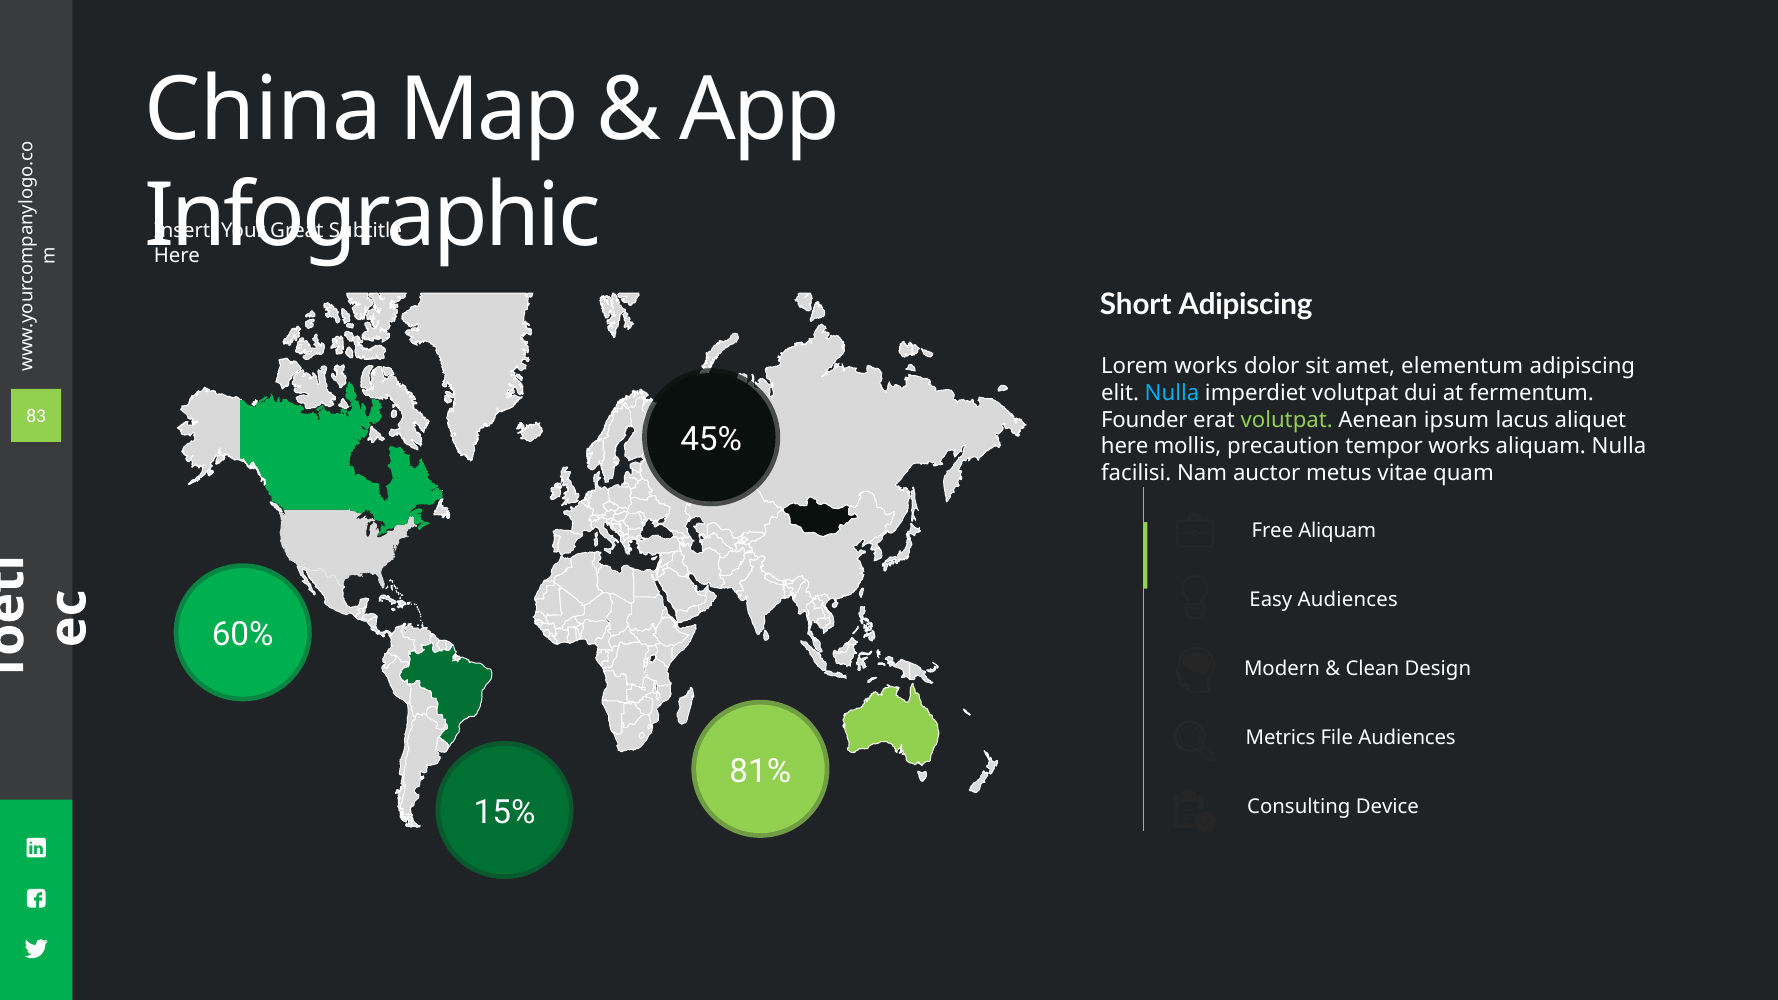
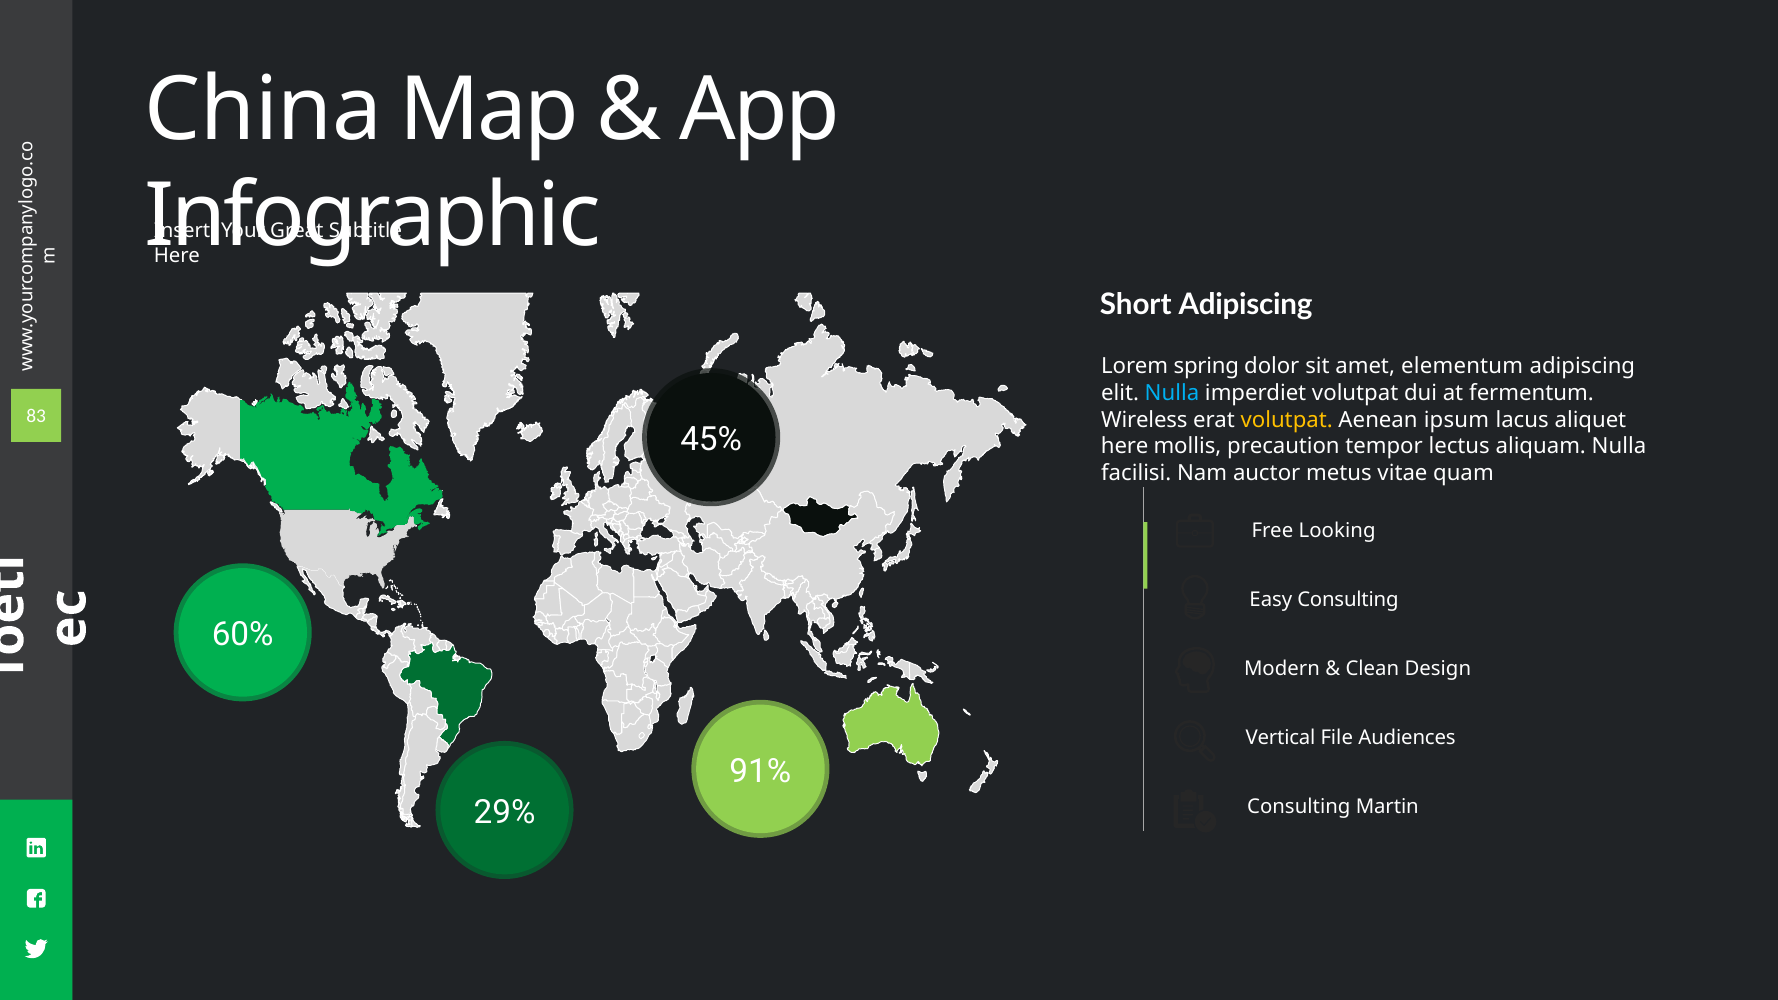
Lorem works: works -> spring
Founder: Founder -> Wireless
volutpat at (1287, 420) colour: light green -> yellow
tempor works: works -> lectus
Free Aliquam: Aliquam -> Looking
Easy Audiences: Audiences -> Consulting
Metrics: Metrics -> Vertical
81%: 81% -> 91%
15%: 15% -> 29%
Device: Device -> Martin
